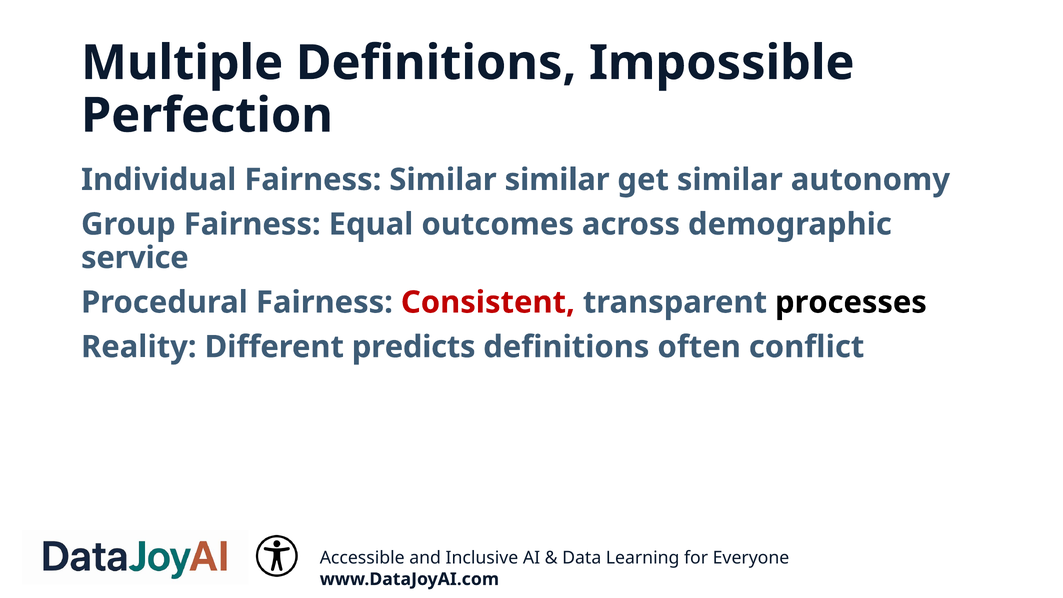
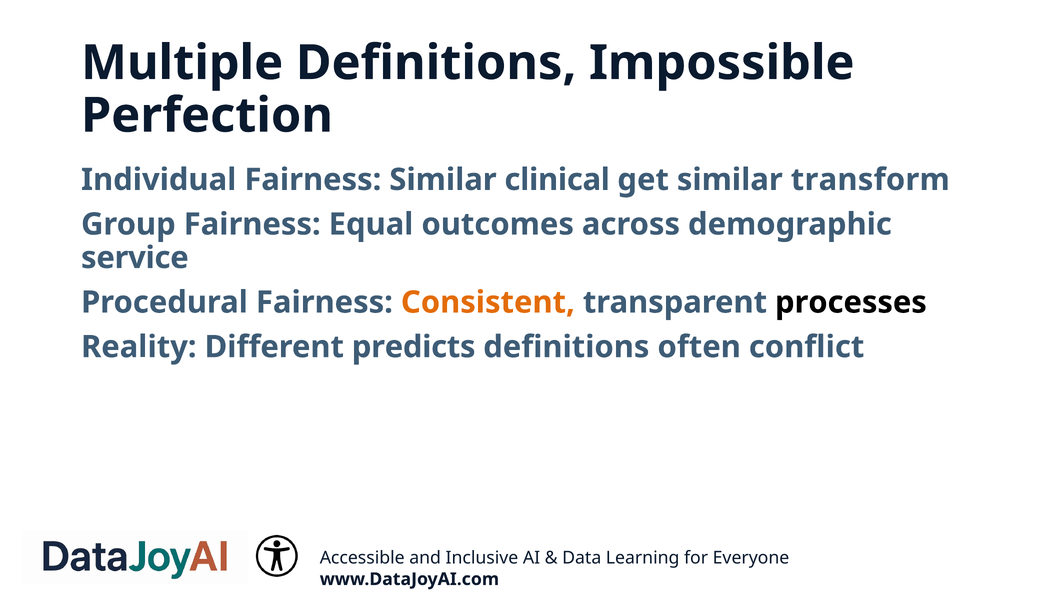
Similar similar: similar -> clinical
autonomy: autonomy -> transform
Consistent colour: red -> orange
